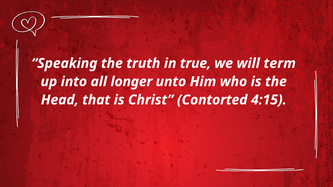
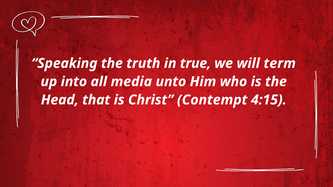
longer: longer -> media
Contorted: Contorted -> Contempt
